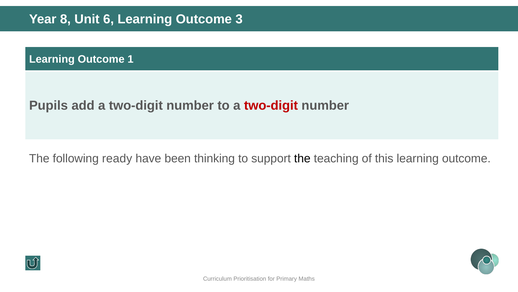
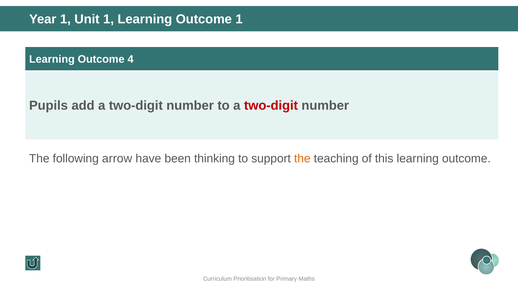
Year 8: 8 -> 1
Unit 6: 6 -> 1
Outcome 3: 3 -> 1
1: 1 -> 4
ready: ready -> arrow
the at (302, 158) colour: black -> orange
